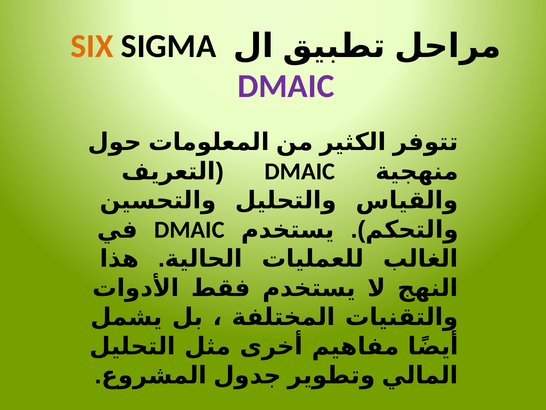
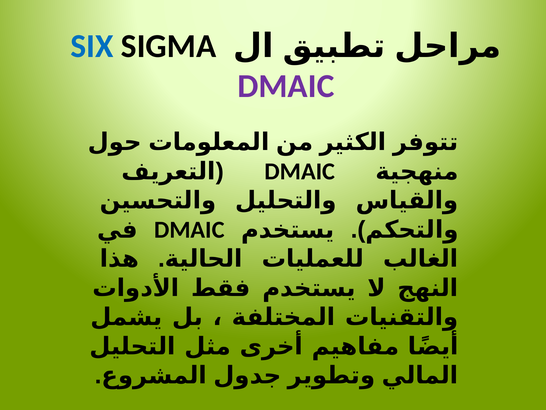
SIX colour: orange -> blue
